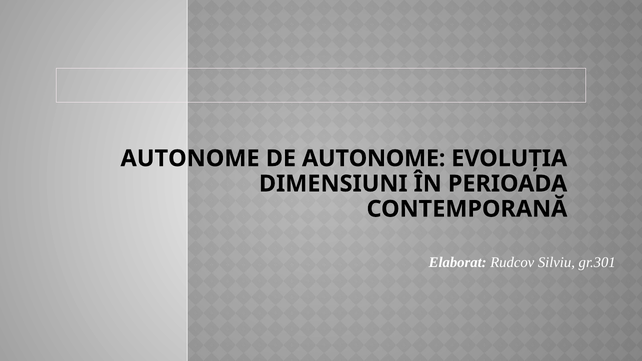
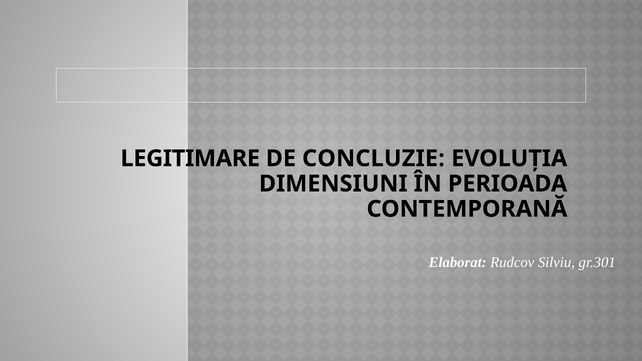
AUTONOME at (190, 159): AUTONOME -> LEGITIMARE
DE AUTONOME: AUTONOME -> CONCLUZIE
